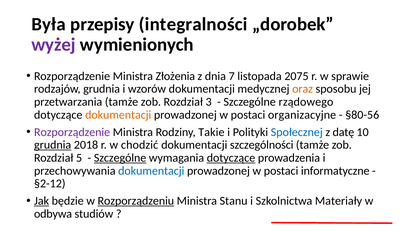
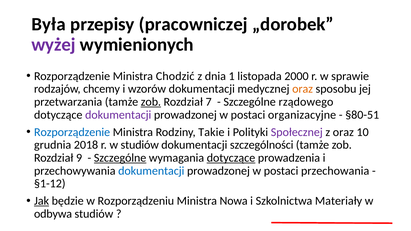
integralności: integralności -> pracowniczej
Złożenia: Złożenia -> Chodzić
7: 7 -> 1
2075: 2075 -> 2000
rodzajów grudnia: grudnia -> chcemy
zob at (151, 102) underline: none -> present
3: 3 -> 7
dokumentacji at (118, 115) colour: orange -> purple
§80-56: §80-56 -> §80-51
Rozporządzenie at (72, 132) colour: purple -> blue
Społecznej colour: blue -> purple
z datę: datę -> oraz
grudnia at (53, 145) underline: present -> none
w chodzić: chodzić -> studiów
5: 5 -> 9
informatyczne: informatyczne -> przechowania
§2-12: §2-12 -> §1-12
Rozporządzeniu underline: present -> none
Stanu: Stanu -> Nowa
